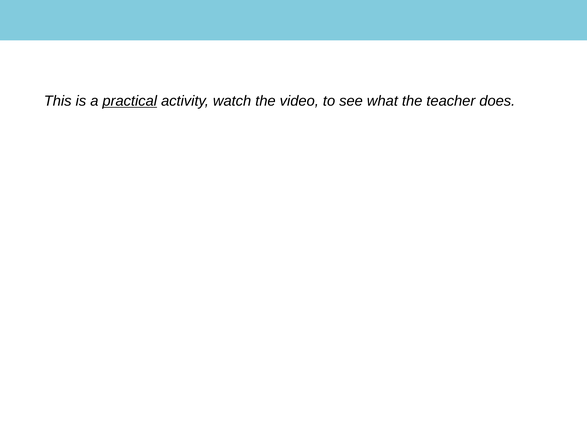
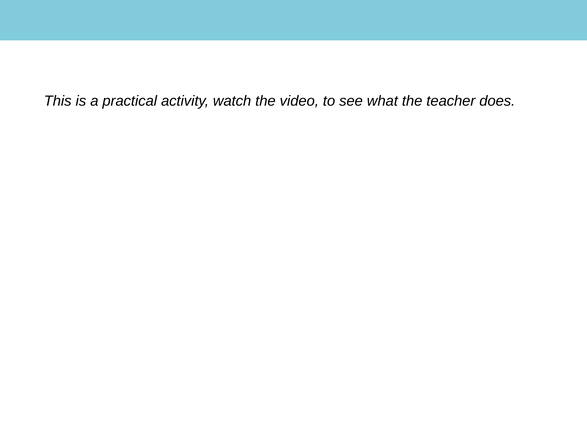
practical underline: present -> none
